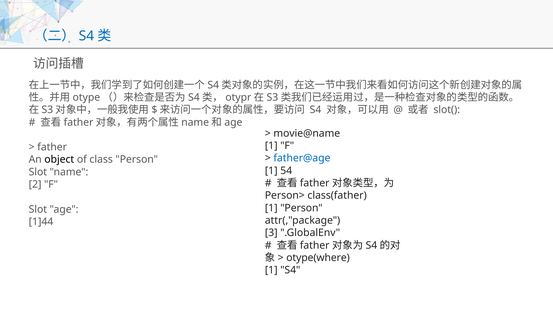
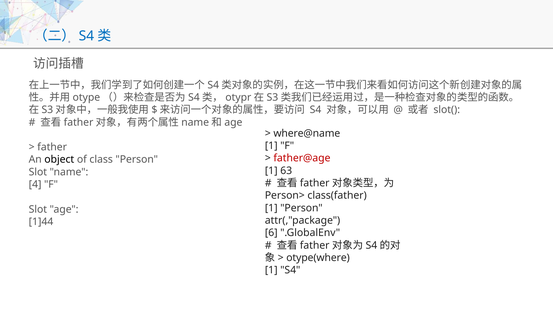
movie@name: movie@name -> where@name
father@age colour: blue -> red
54: 54 -> 63
2: 2 -> 4
3: 3 -> 6
